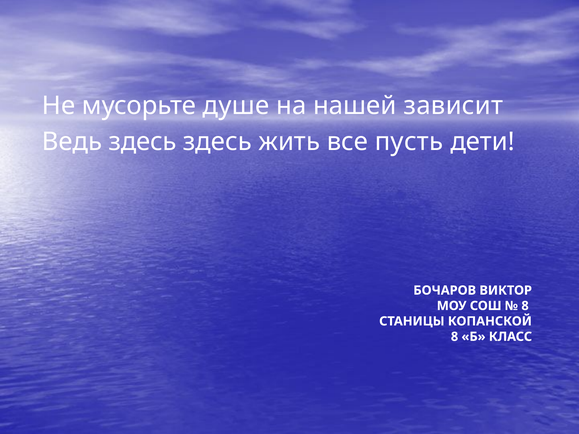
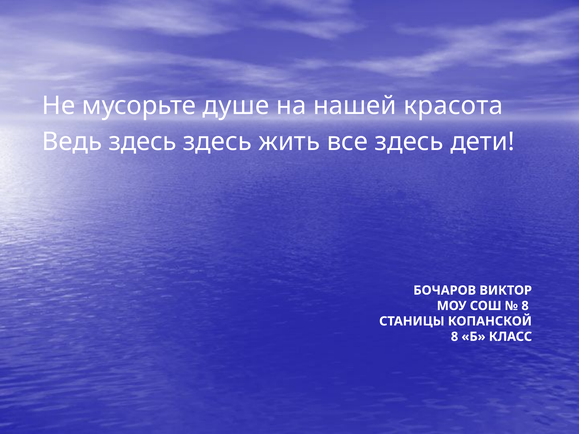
зависит: зависит -> красота
все пусть: пусть -> здесь
